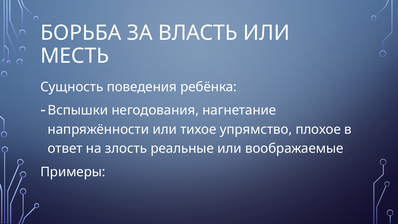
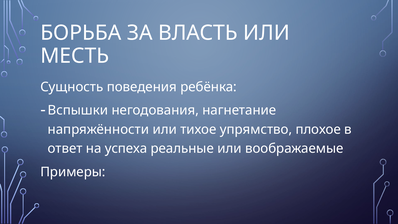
злость: злость -> успеха
